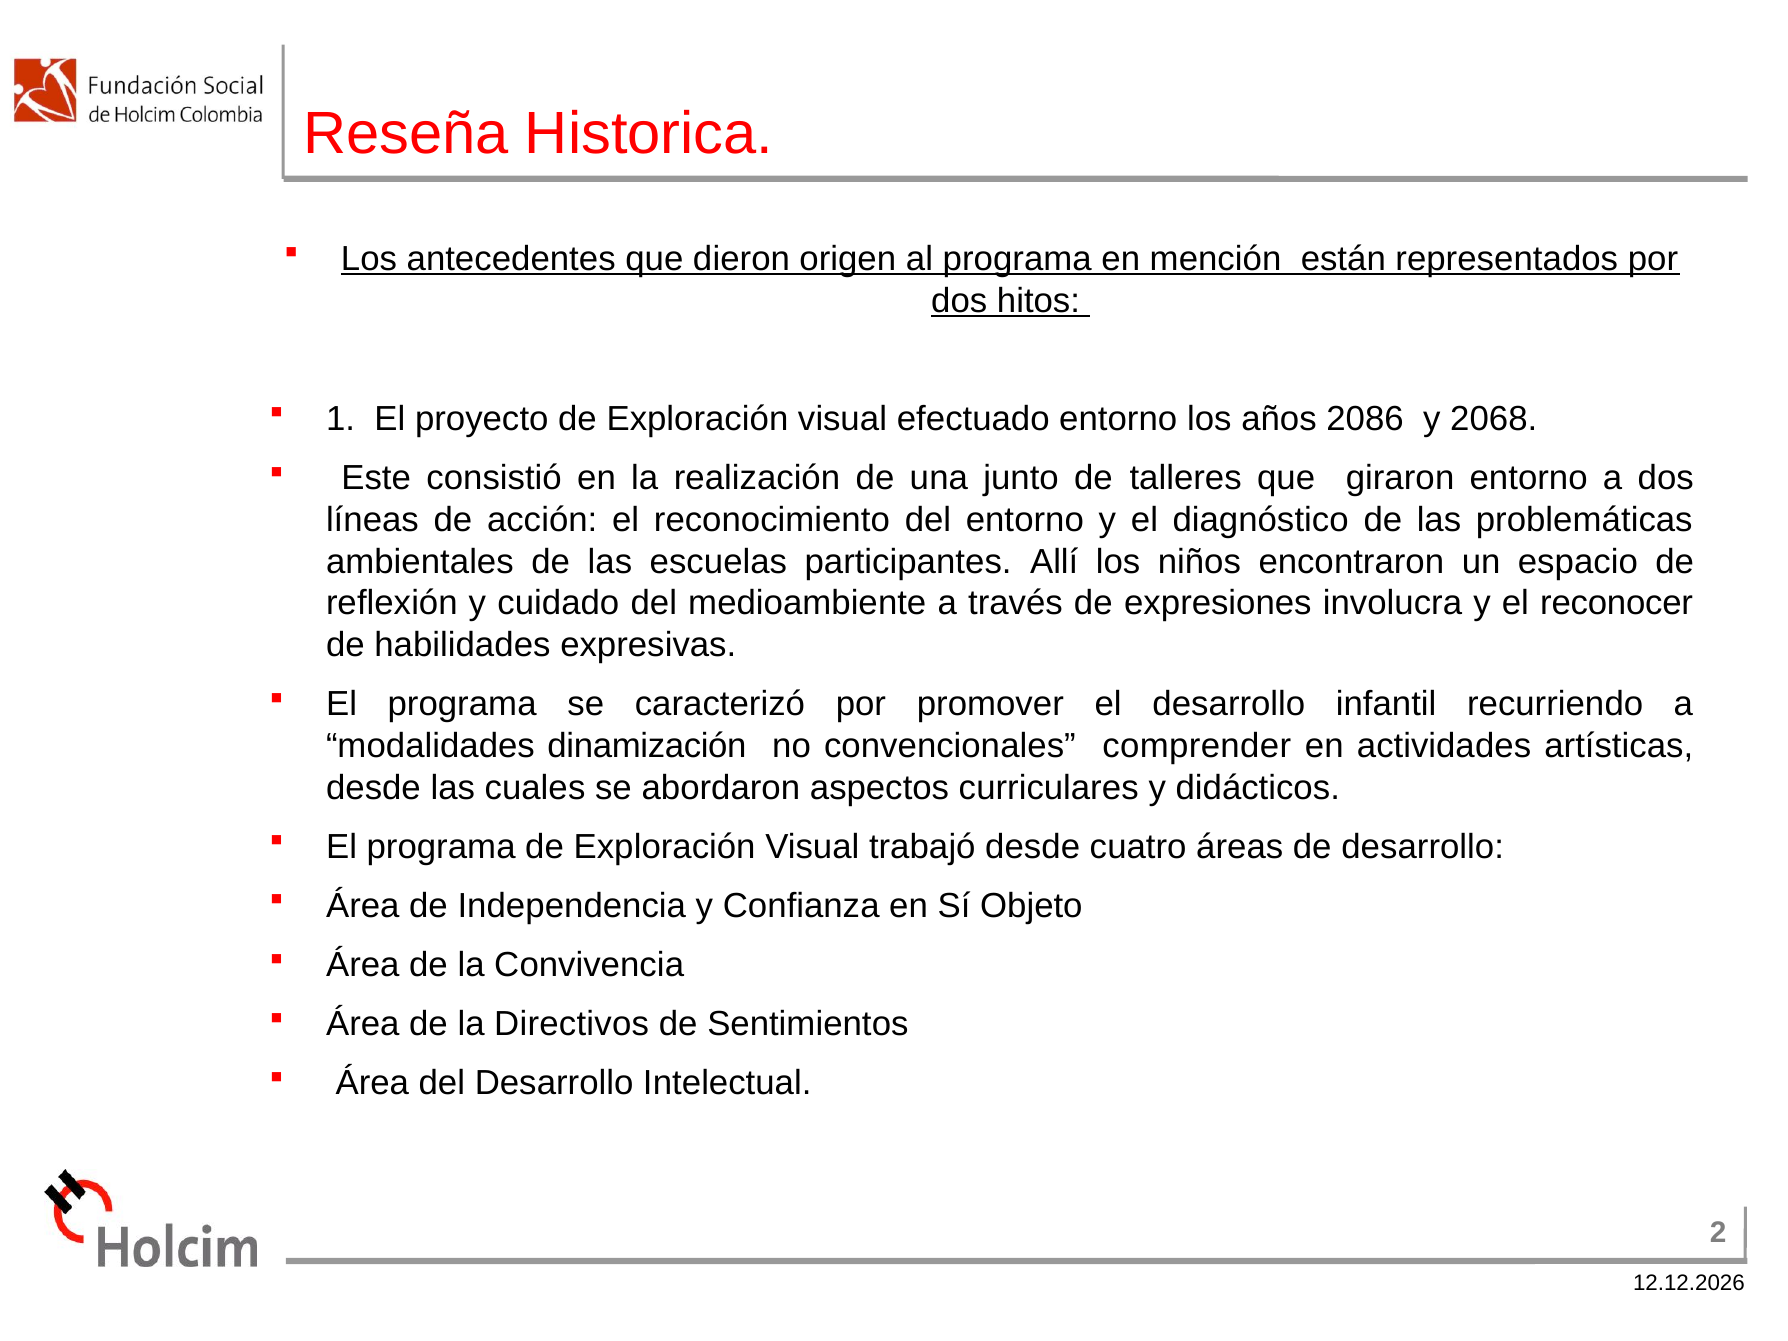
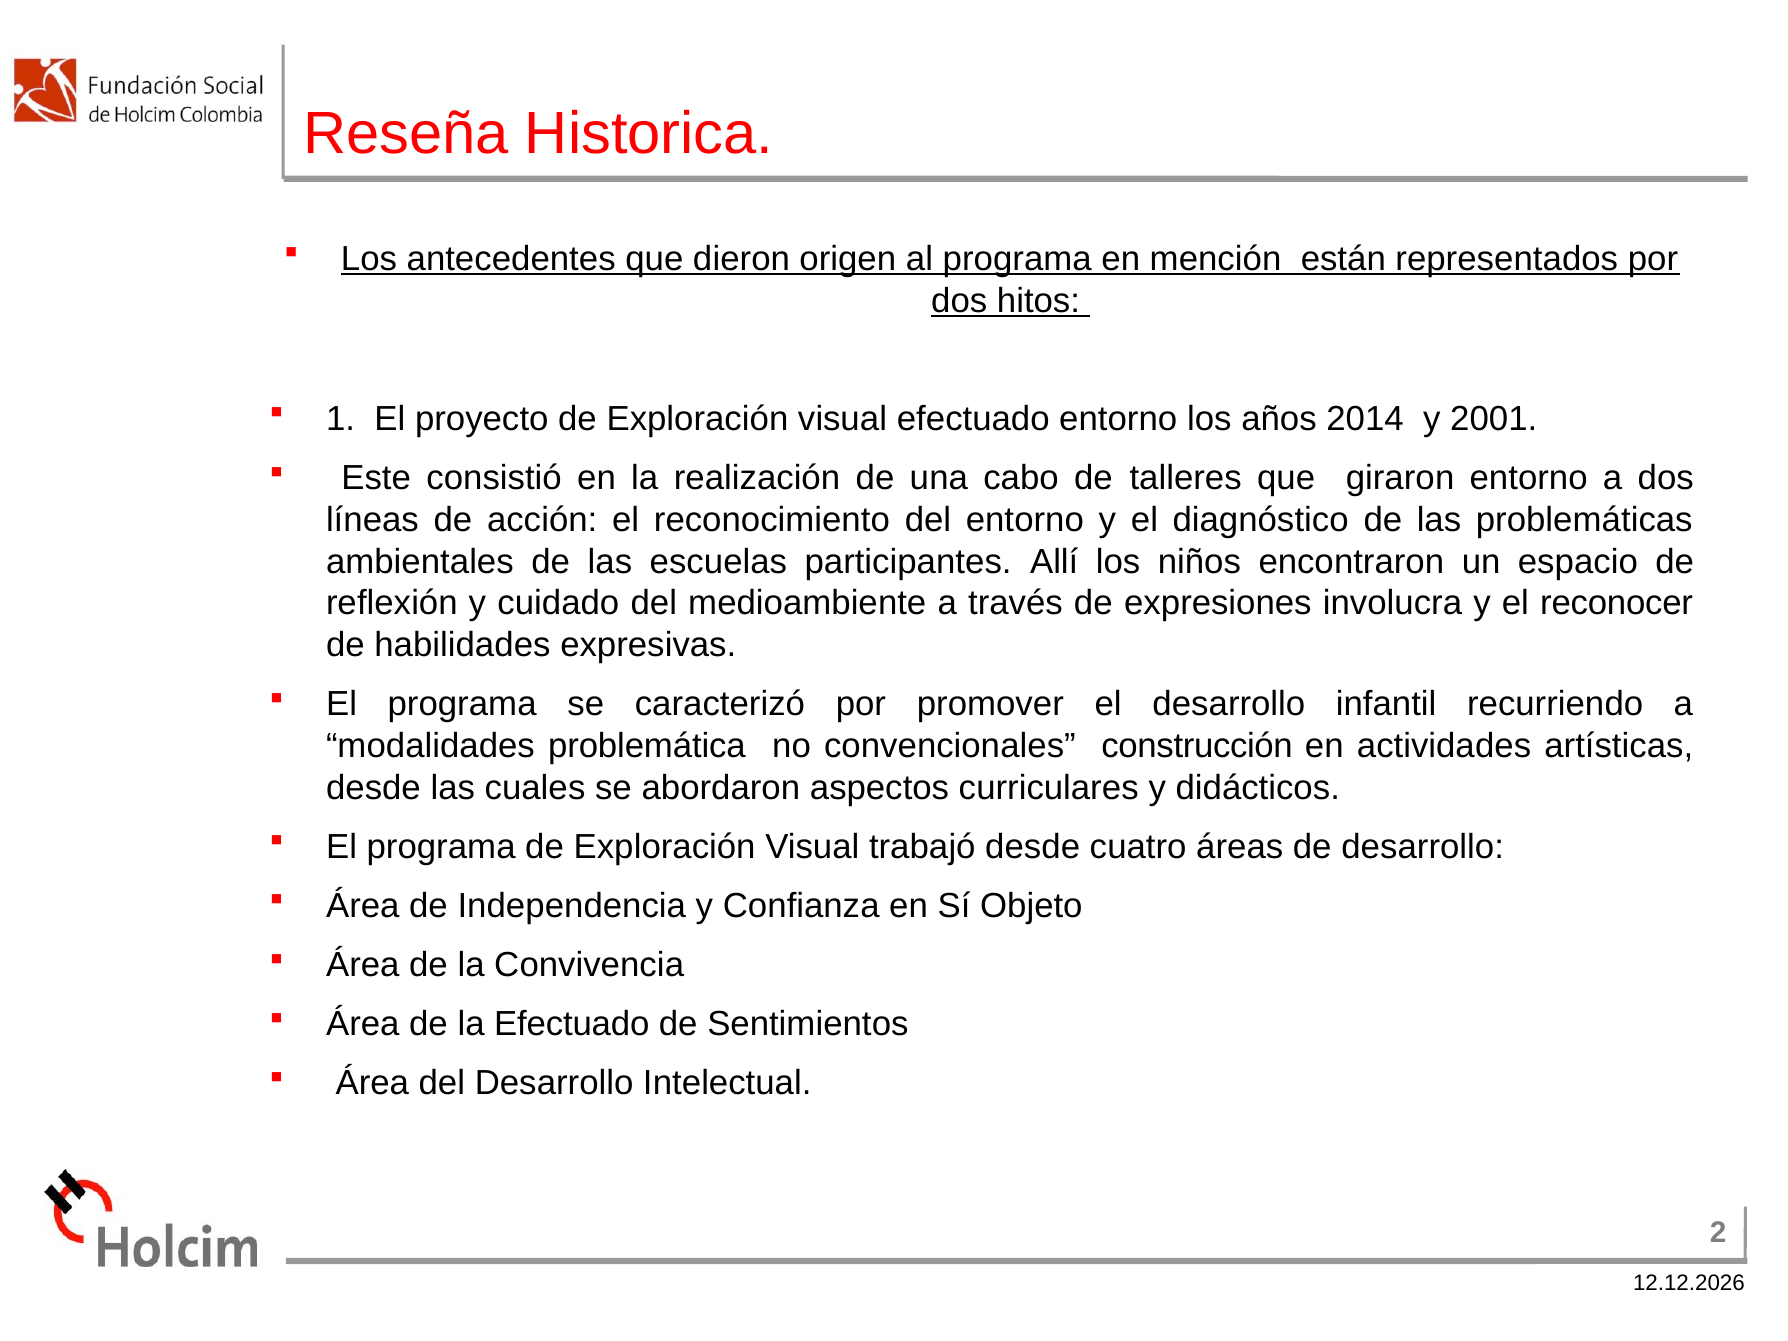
2086: 2086 -> 2014
2068: 2068 -> 2001
junto: junto -> cabo
dinamización: dinamización -> problemática
comprender: comprender -> construcción
la Directivos: Directivos -> Efectuado
